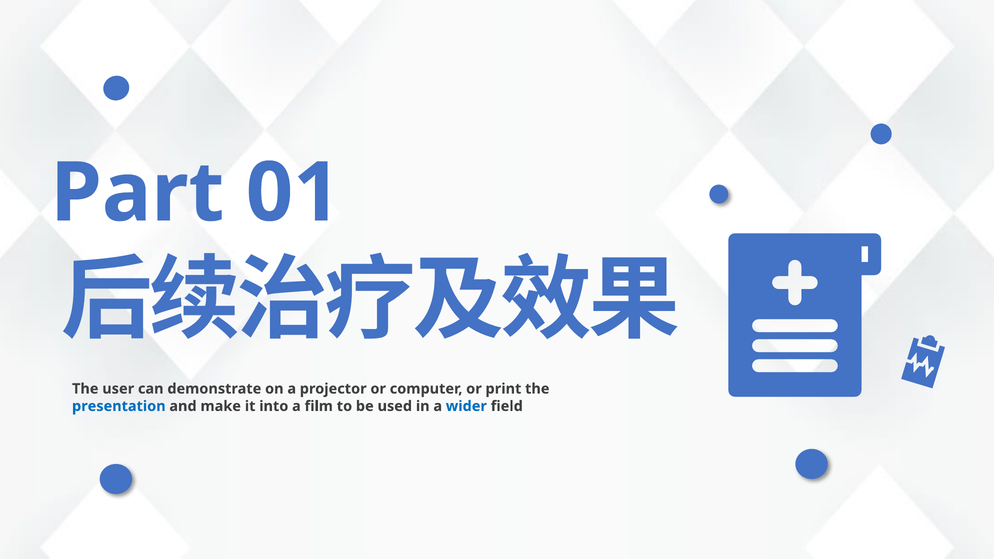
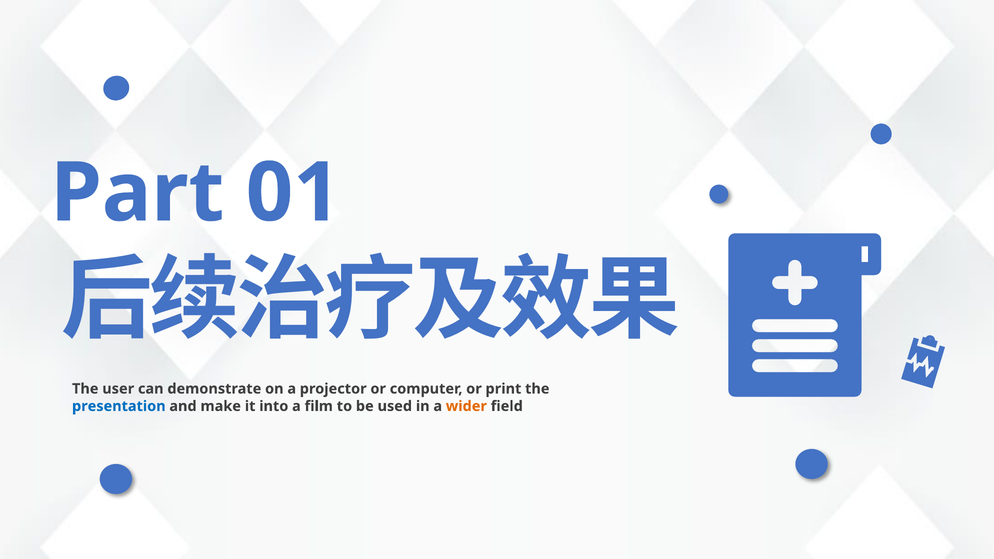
wider colour: blue -> orange
